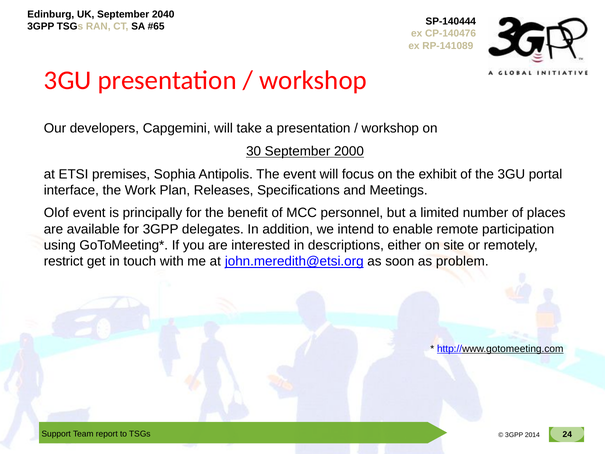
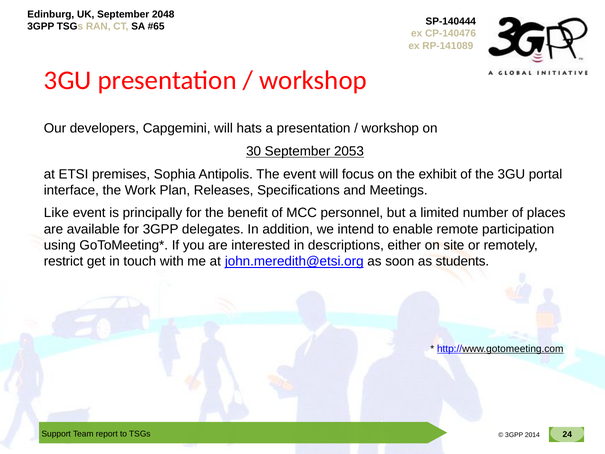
2040: 2040 -> 2048
take: take -> hats
2000: 2000 -> 2053
Olof: Olof -> Like
problem: problem -> students
